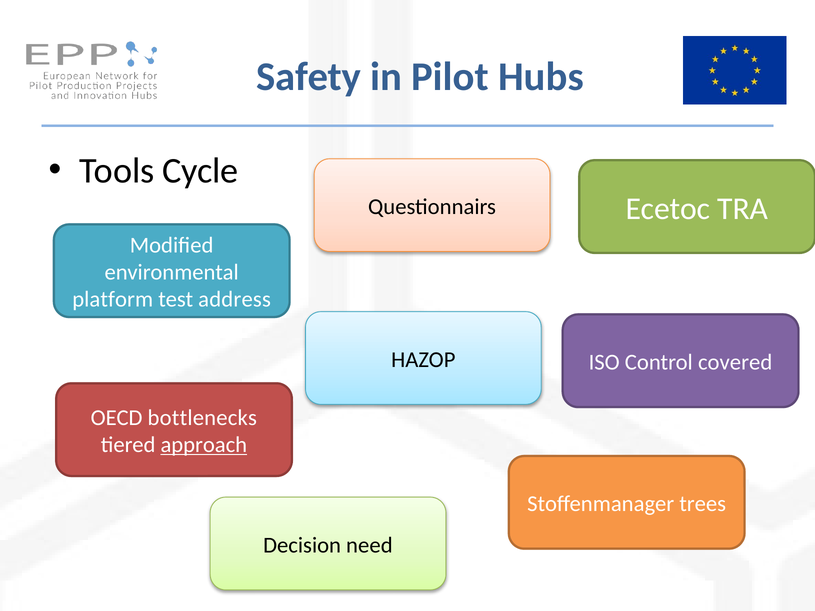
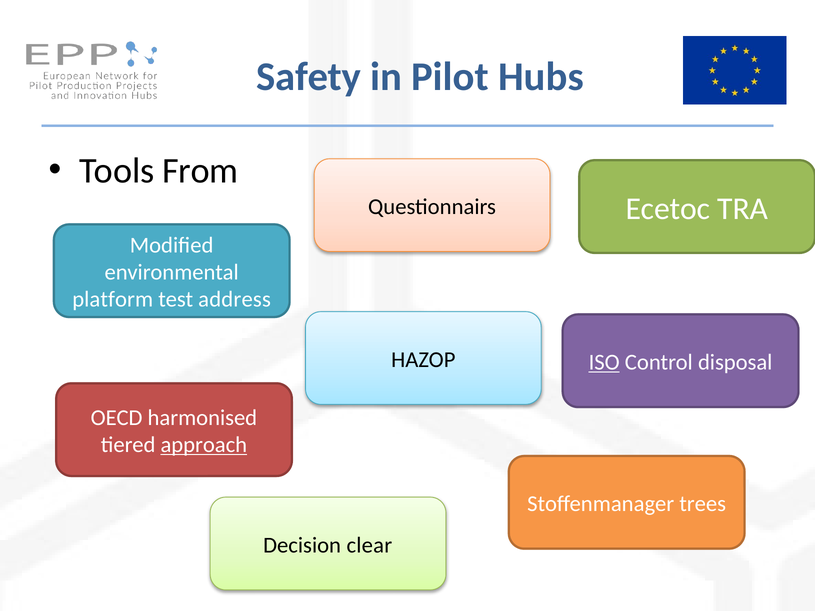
Cycle: Cycle -> From
ISO underline: none -> present
covered: covered -> disposal
bottlenecks: bottlenecks -> harmonised
need: need -> clear
